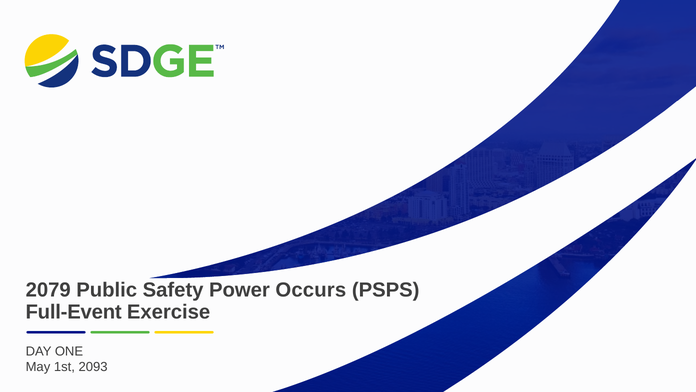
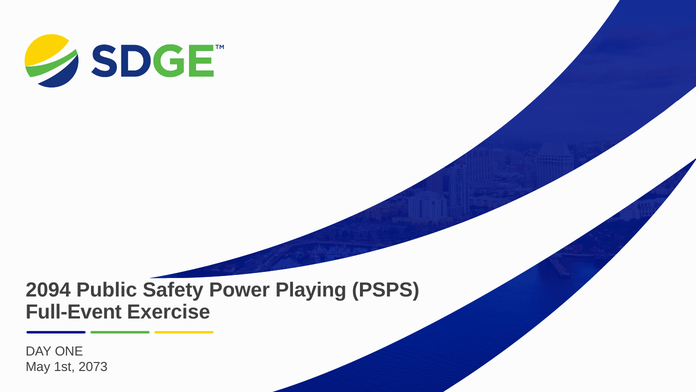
2079: 2079 -> 2094
Occurs: Occurs -> Playing
2093: 2093 -> 2073
